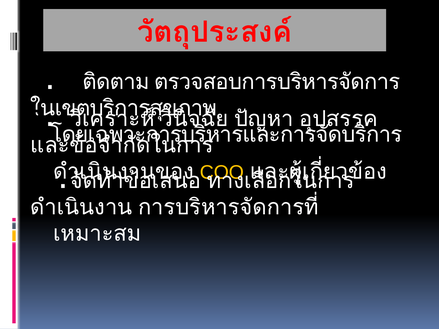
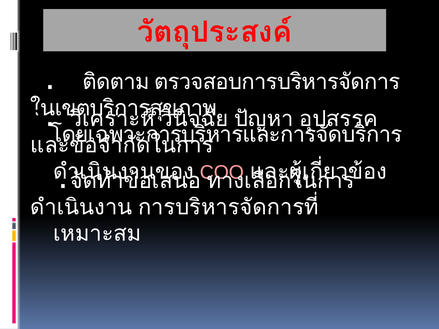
COO colour: yellow -> pink
